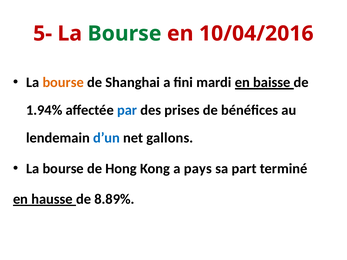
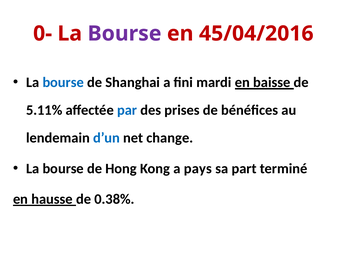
5-: 5- -> 0-
Bourse at (125, 34) colour: green -> purple
10/04/2016: 10/04/2016 -> 45/04/2016
bourse at (63, 83) colour: orange -> blue
1.94%: 1.94% -> 5.11%
gallons: gallons -> change
8.89%: 8.89% -> 0.38%
